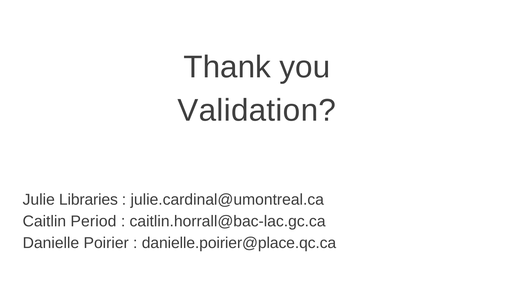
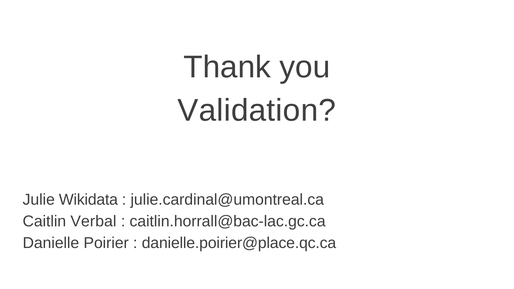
Libraries: Libraries -> Wikidata
Period: Period -> Verbal
